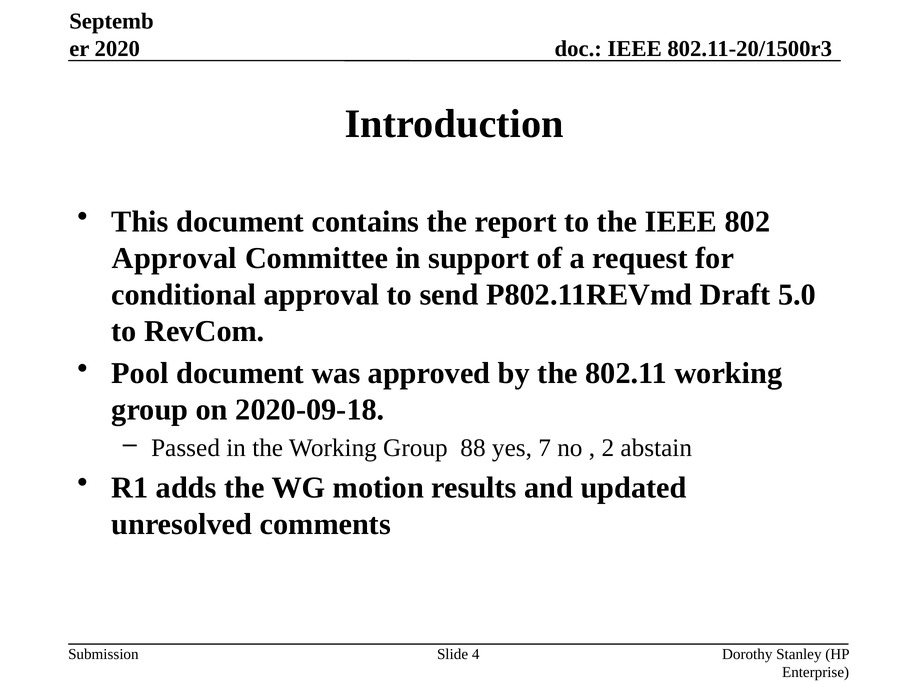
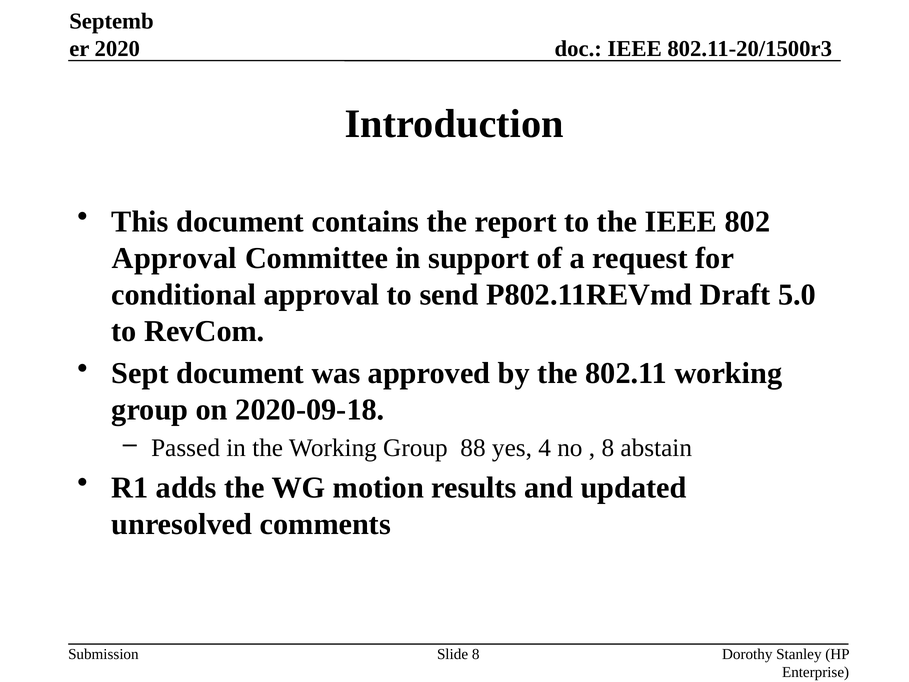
Pool: Pool -> Sept
7: 7 -> 4
2 at (608, 448): 2 -> 8
Slide 4: 4 -> 8
